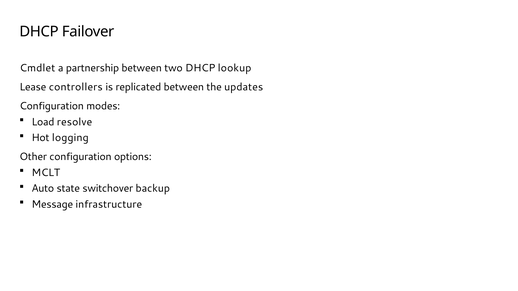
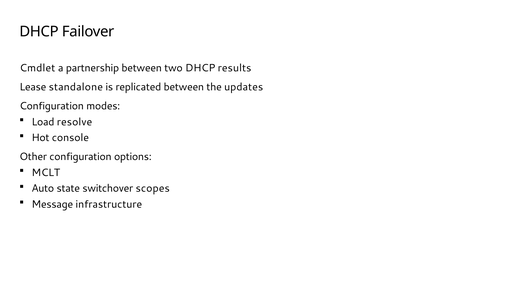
lookup: lookup -> results
controllers: controllers -> standalone
logging: logging -> console
backup: backup -> scopes
